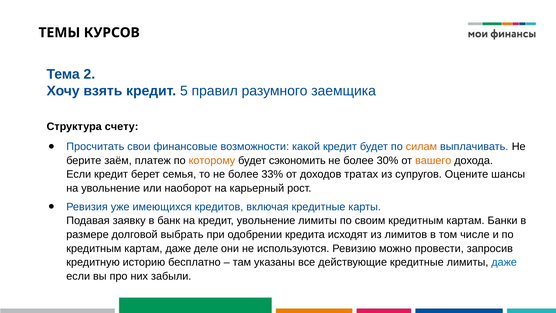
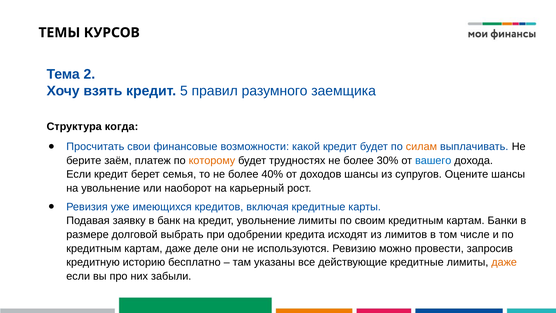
счету: счету -> когда
сэкономить: сэкономить -> трудностях
вашего colour: orange -> blue
33%: 33% -> 40%
доходов тратах: тратах -> шансы
даже at (504, 262) colour: blue -> orange
